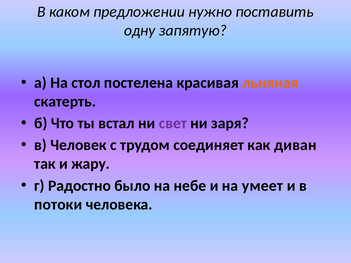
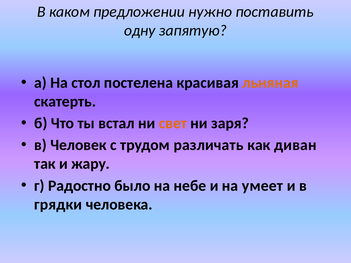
свет colour: purple -> orange
соединяет: соединяет -> различать
потоки: потоки -> грядки
